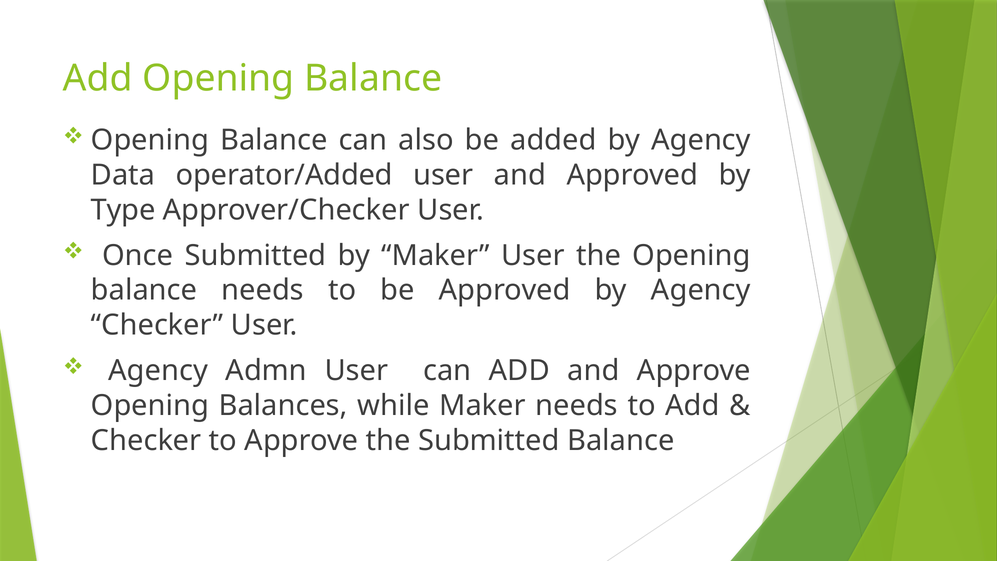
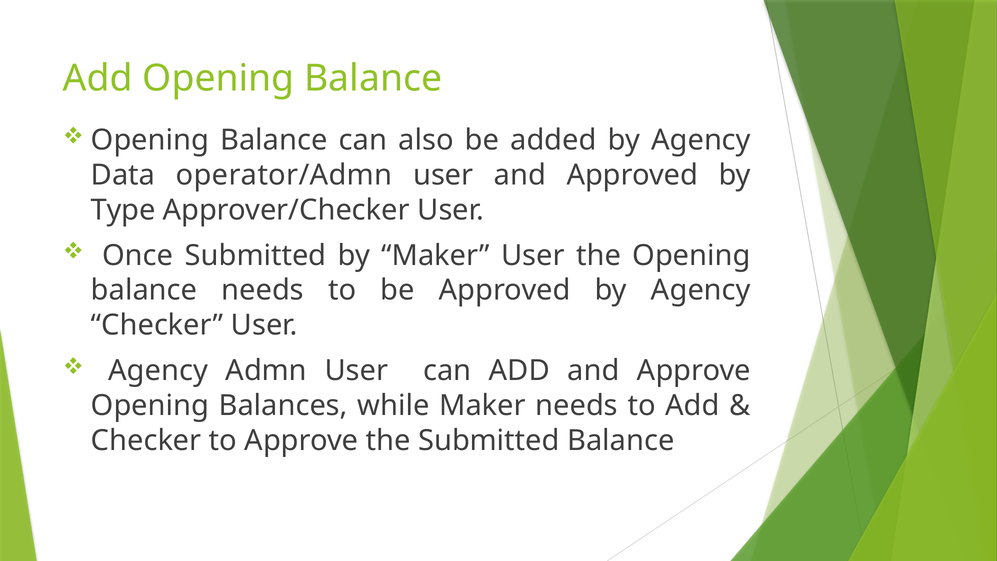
operator/Added: operator/Added -> operator/Admn
